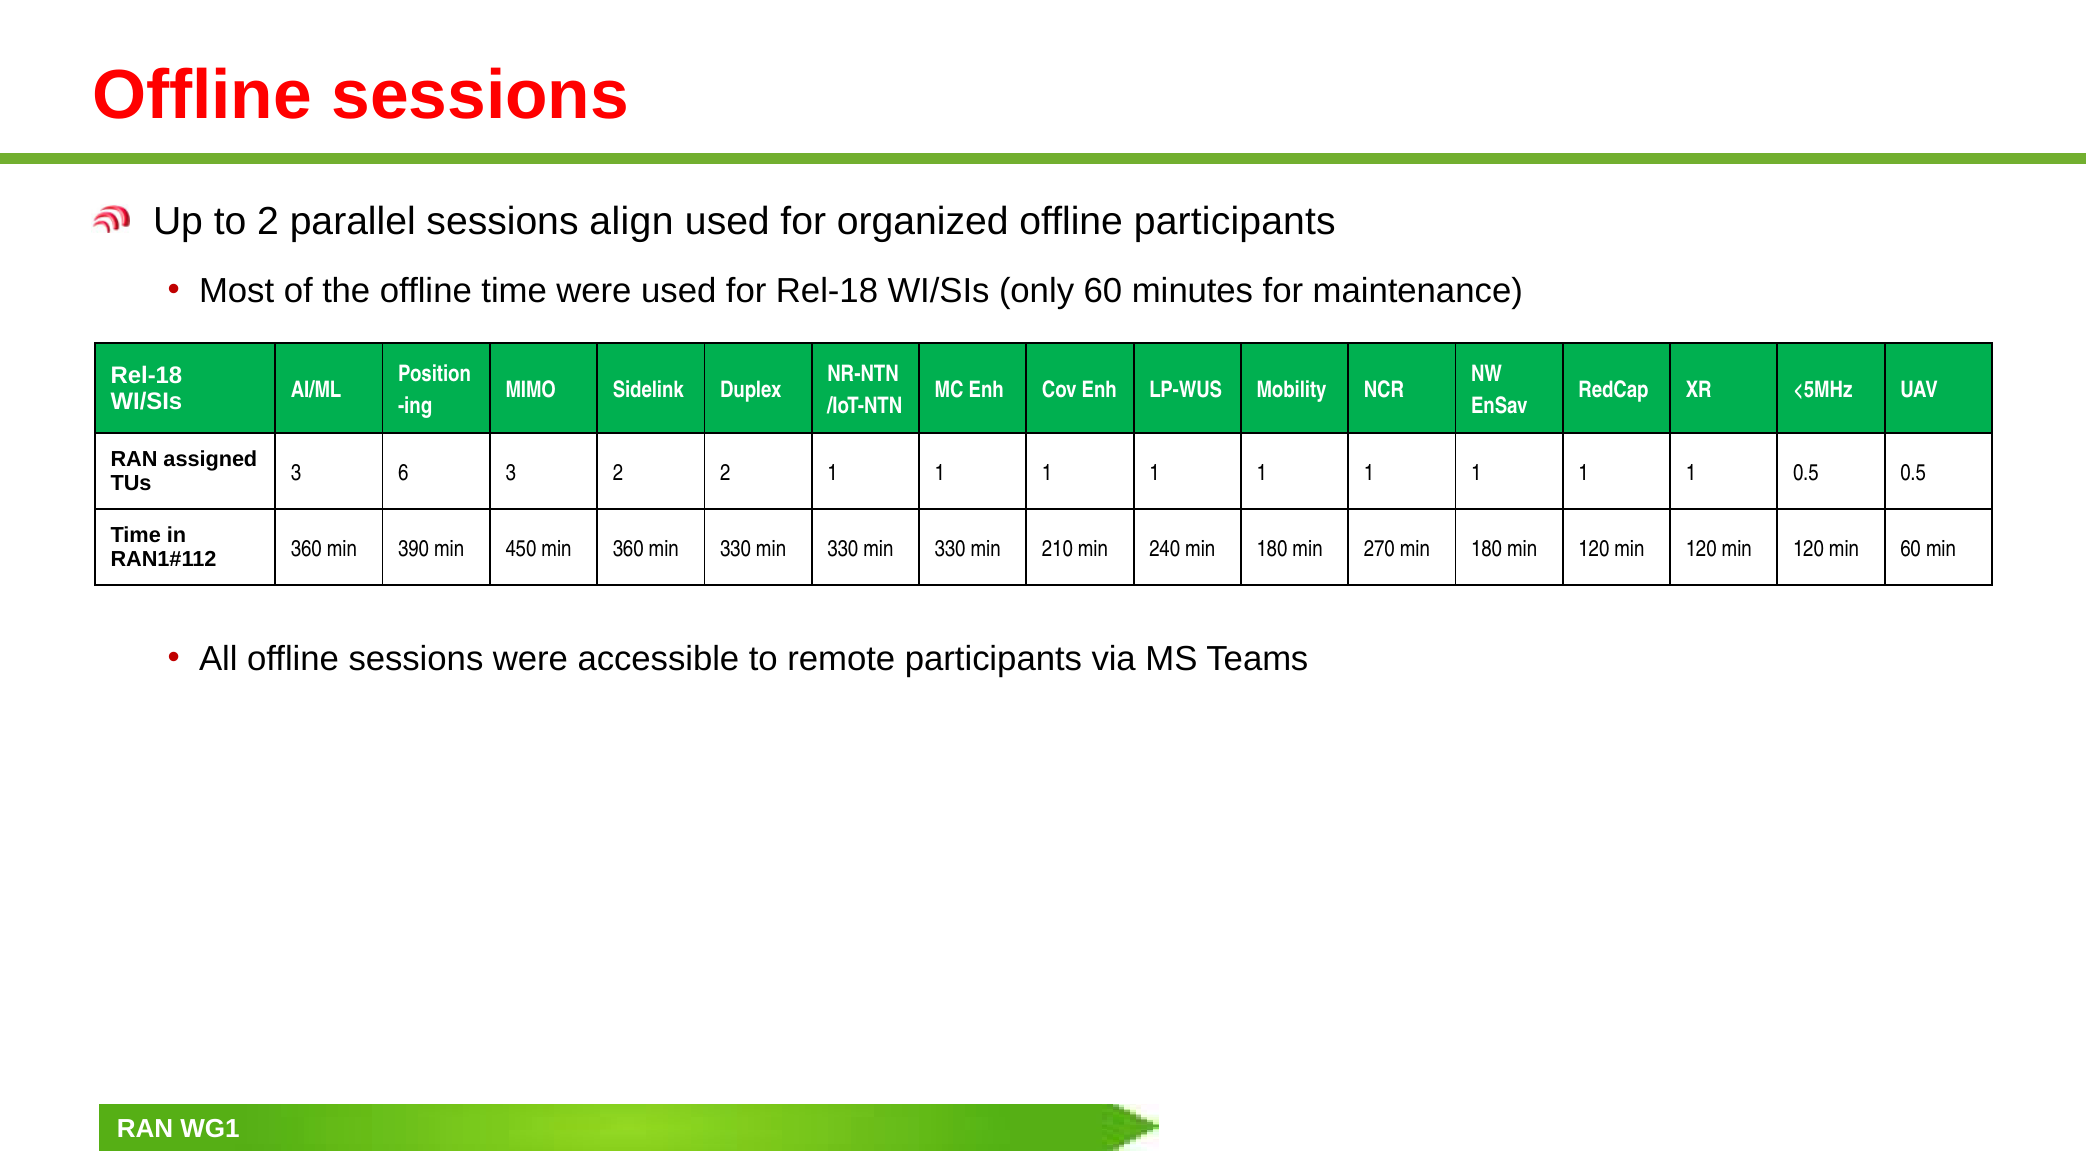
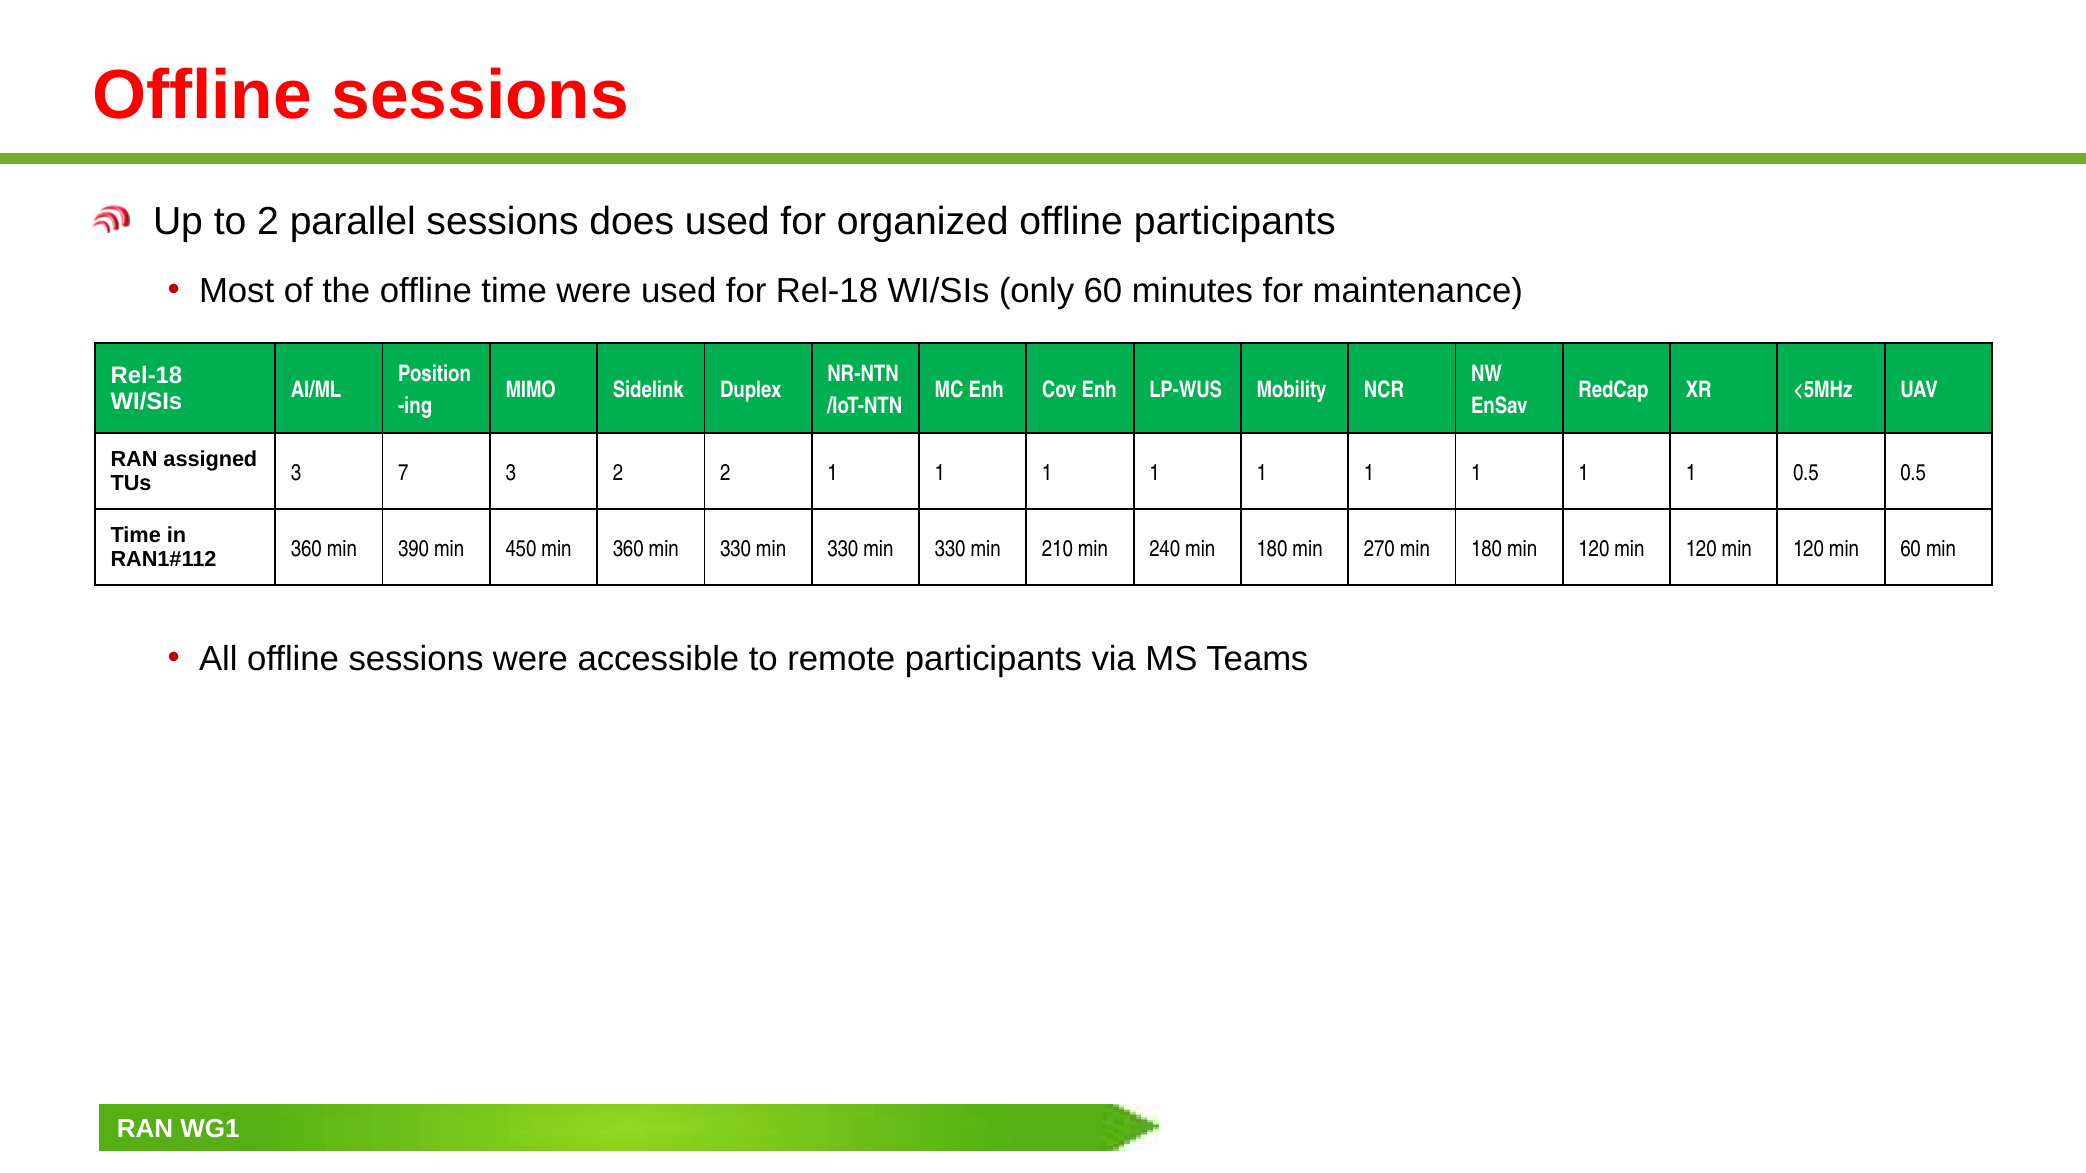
align: align -> does
6: 6 -> 7
